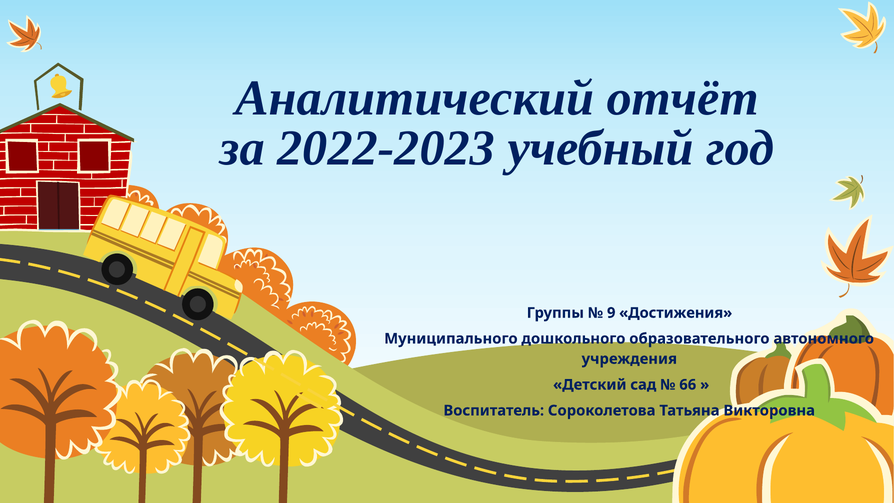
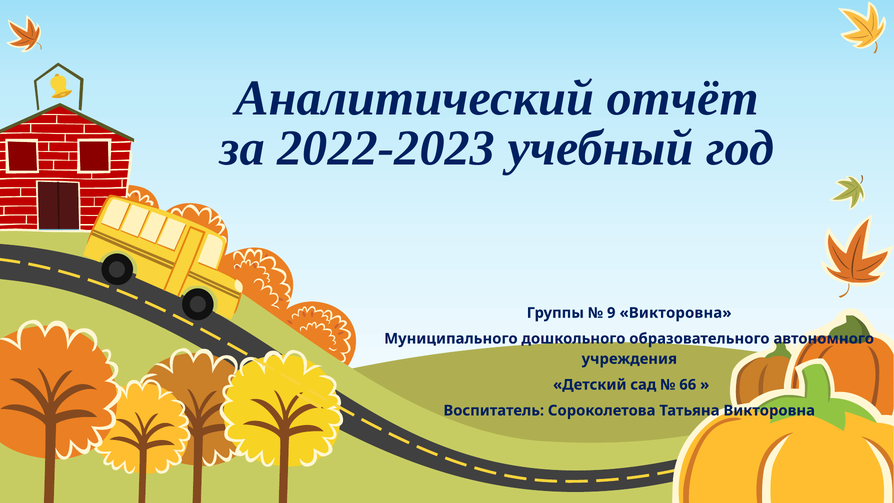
9 Достижения: Достижения -> Викторовна
